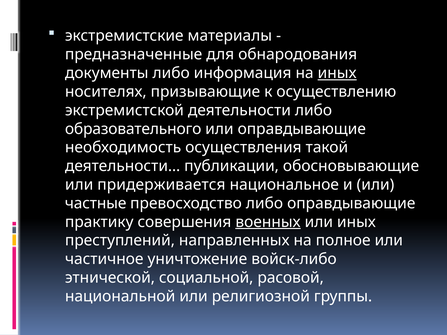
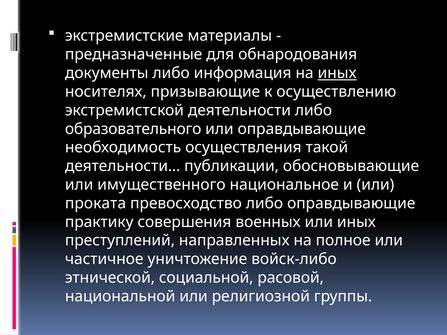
придерживается: придерживается -> имущественного
частные: частные -> проката
военных underline: present -> none
